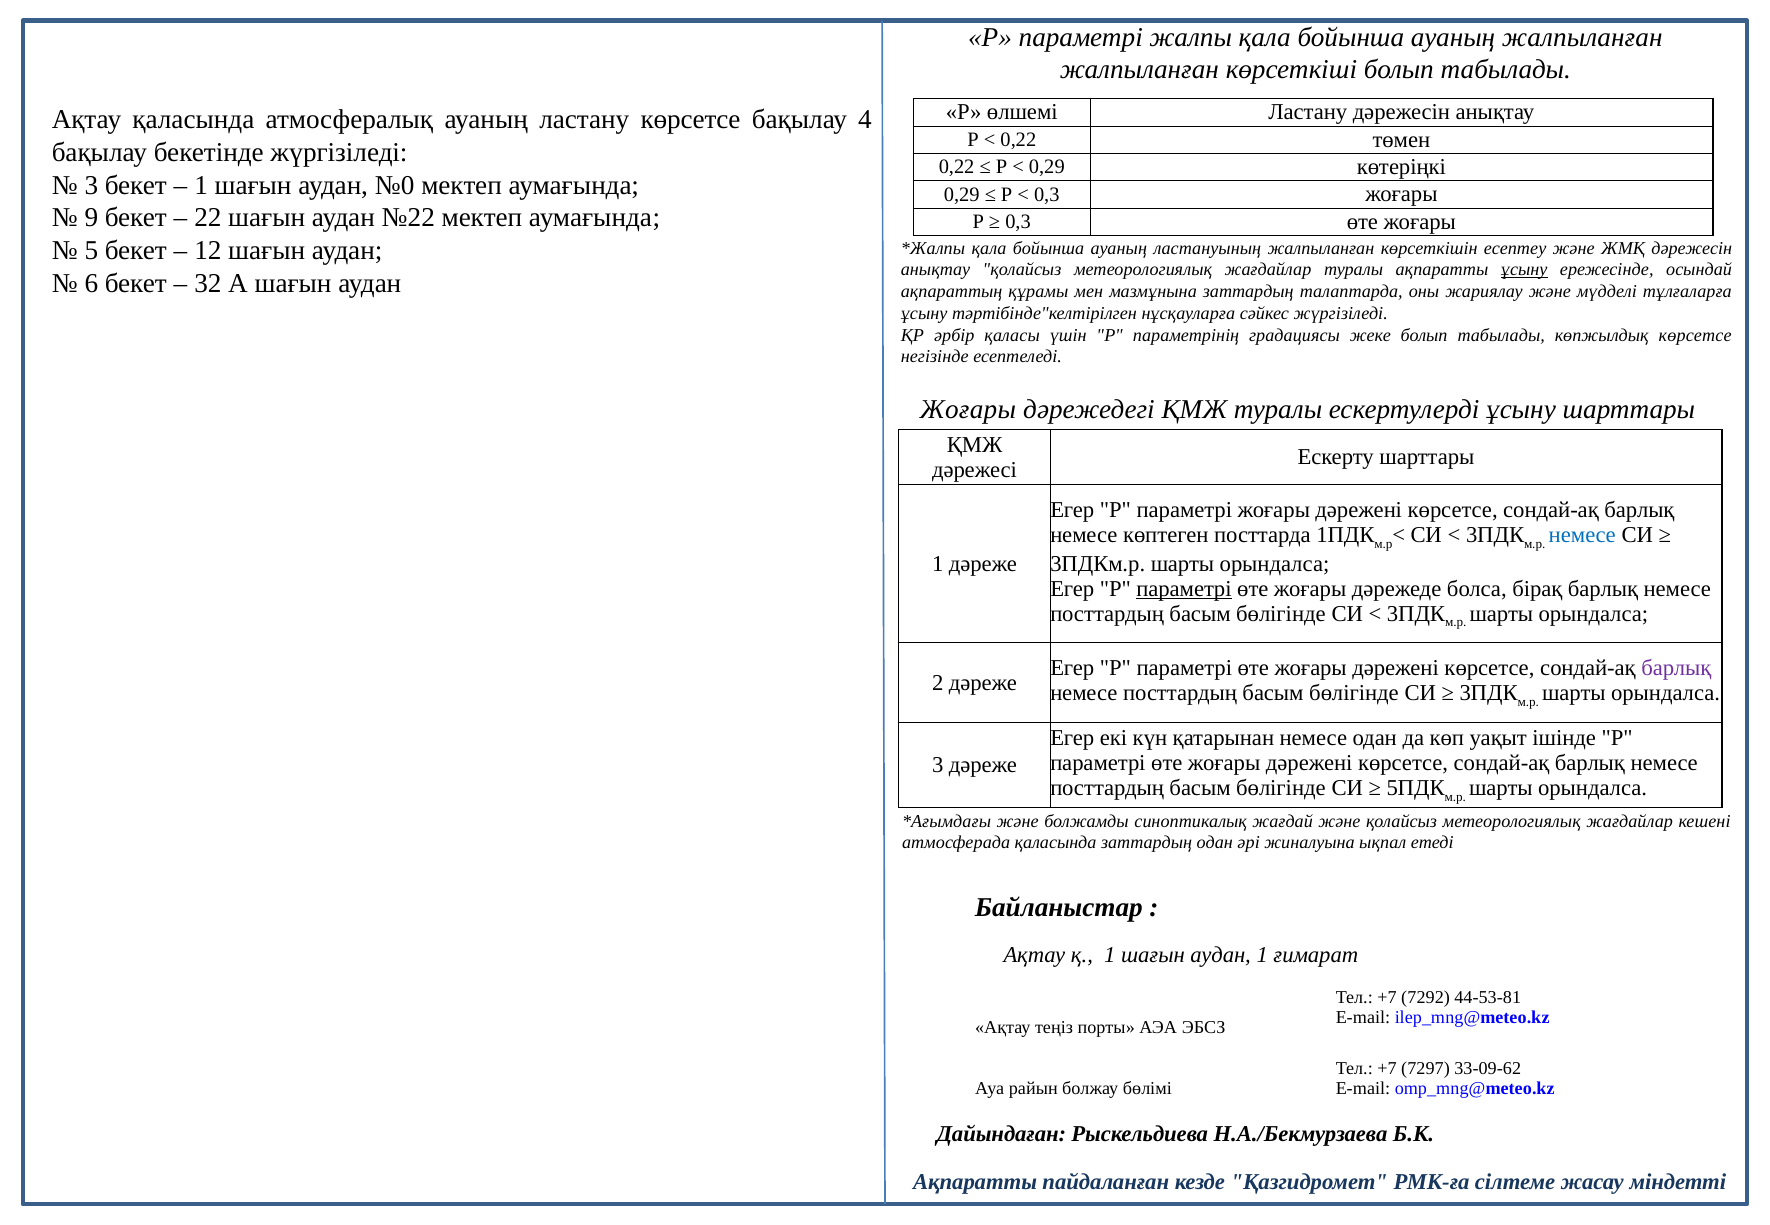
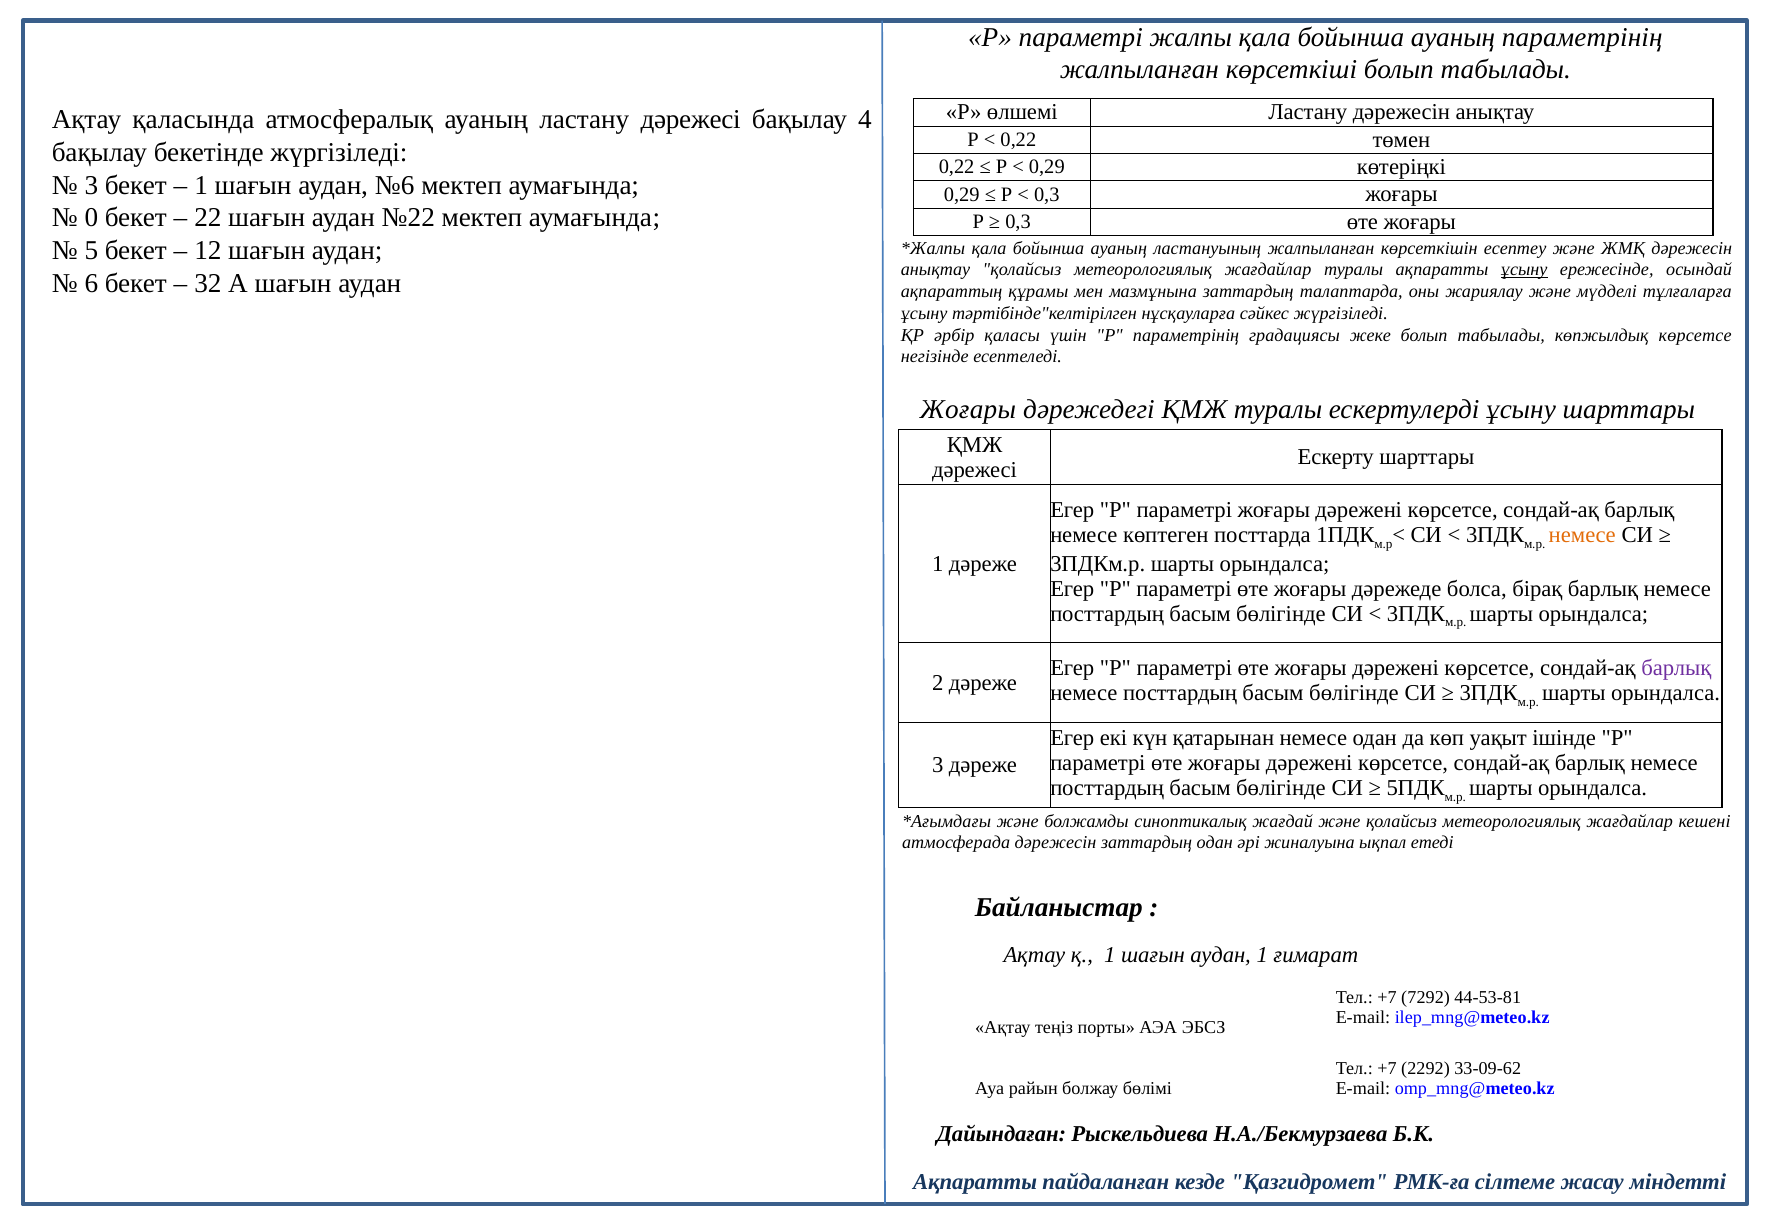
ауаның жалпыланған: жалпыланған -> параметрінің
ластану көрсетсе: көрсетсе -> дәрежесі
№0: №0 -> №6
9: 9 -> 0
немесе at (1582, 535) colour: blue -> orange
параметрі at (1184, 589) underline: present -> none
атмосферада қаласында: қаласында -> дәрежесін
7297: 7297 -> 2292
